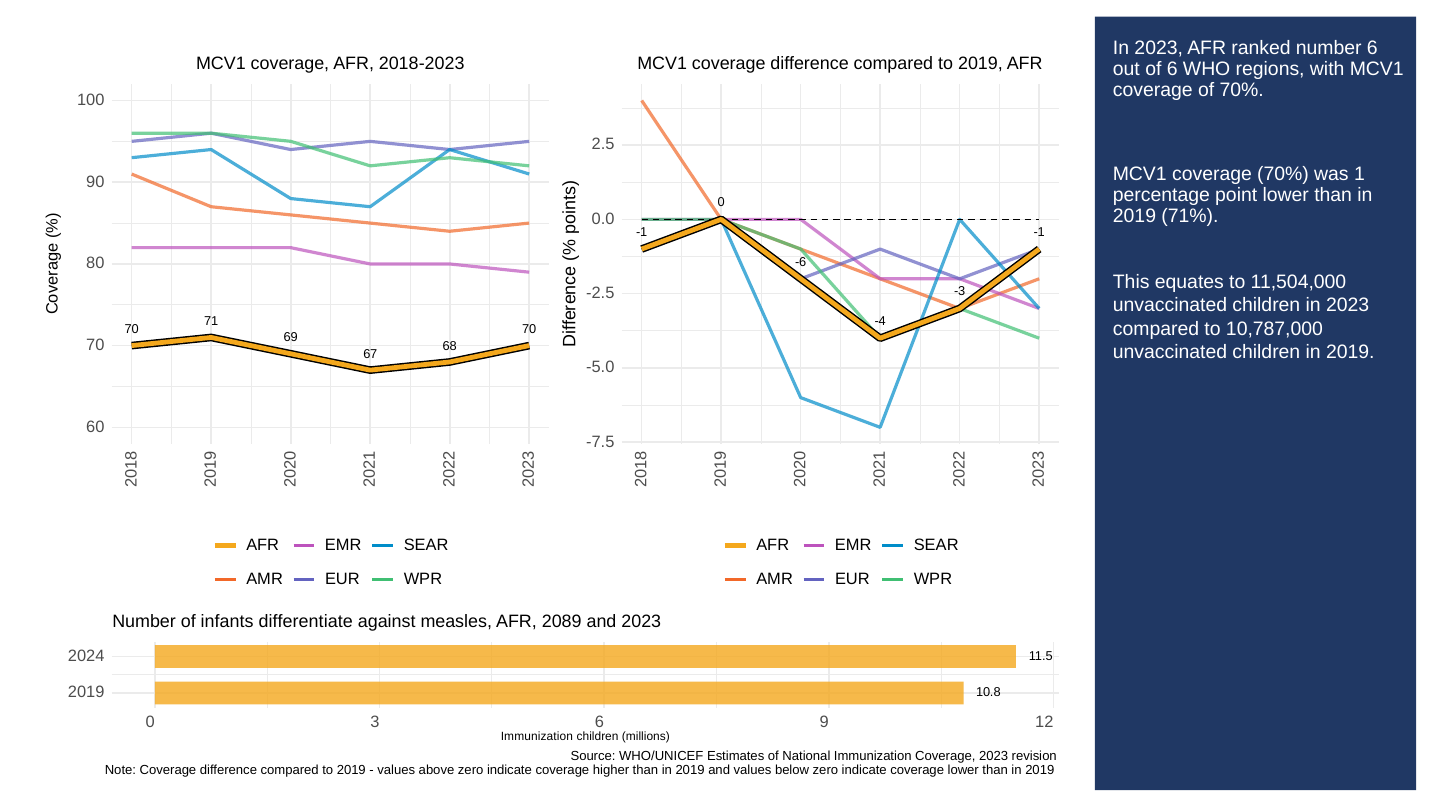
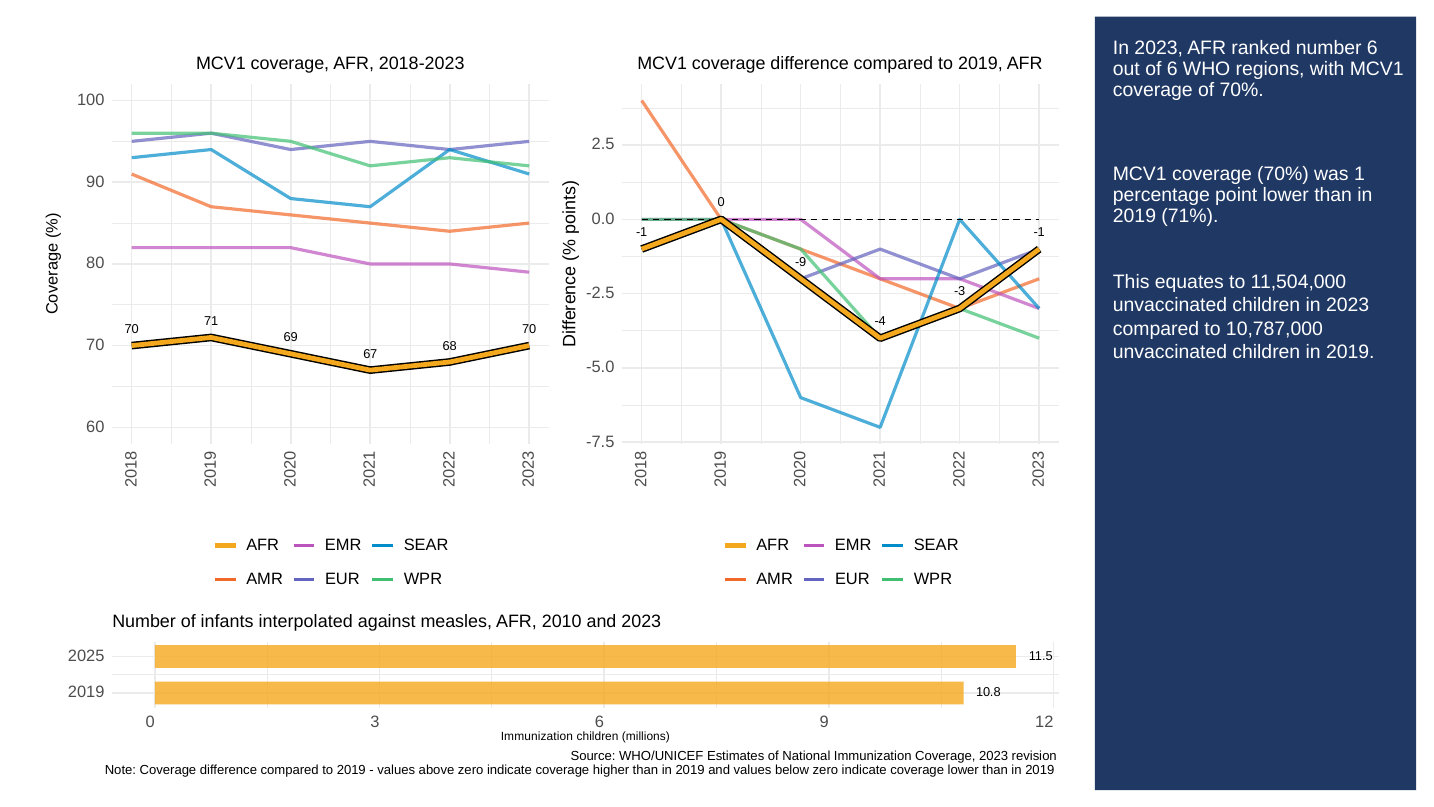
-6: -6 -> -9
differentiate: differentiate -> interpolated
2089: 2089 -> 2010
2024: 2024 -> 2025
